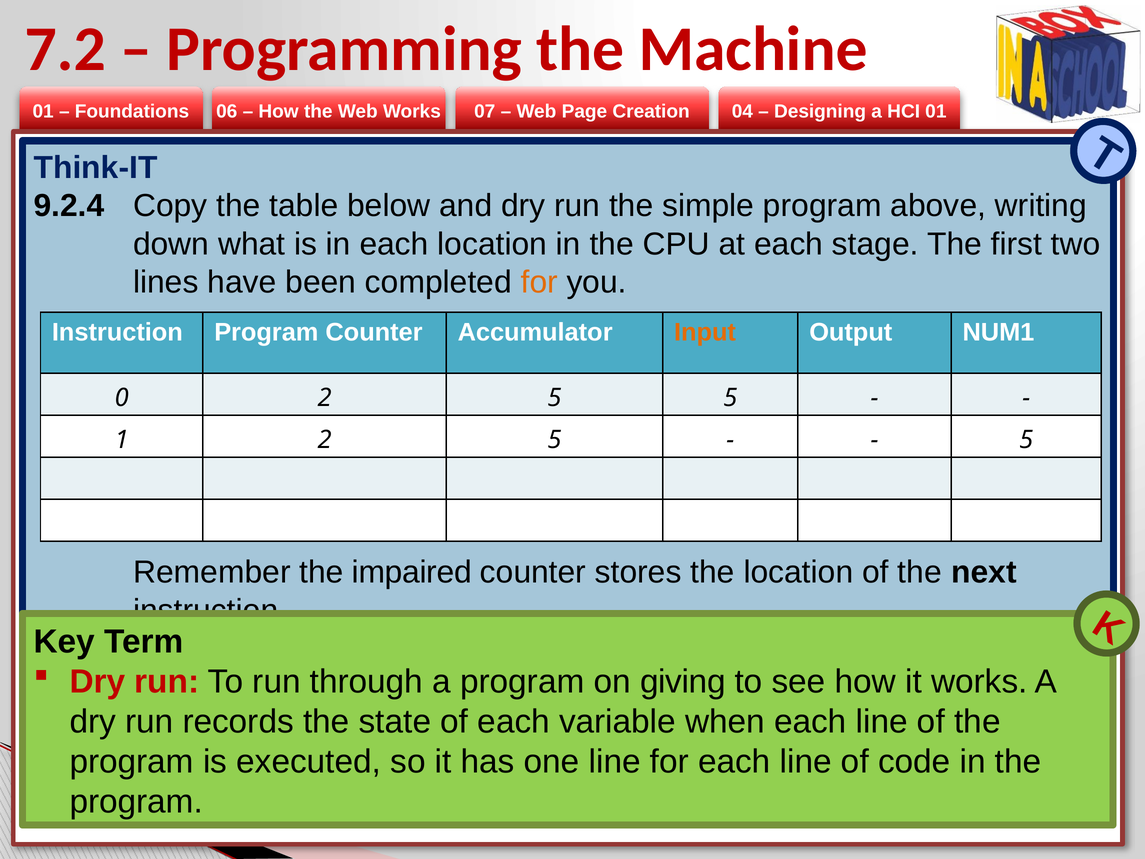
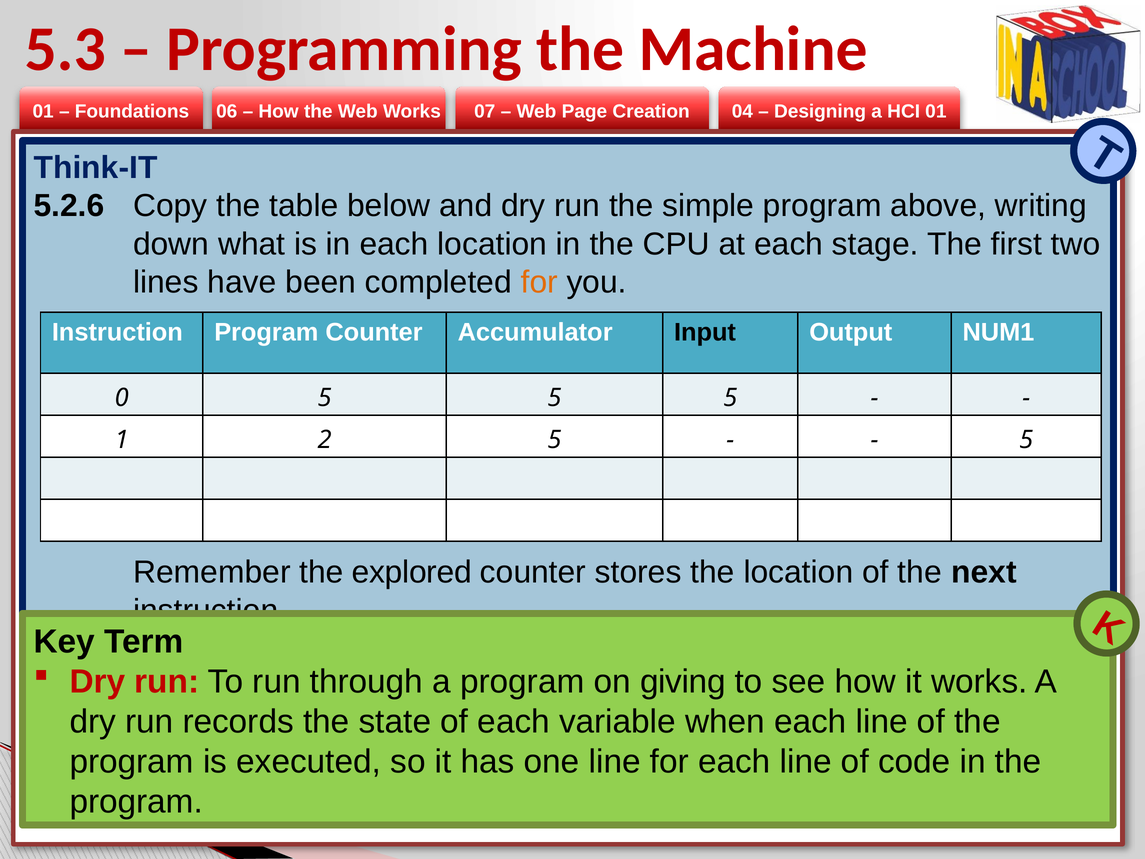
7.2: 7.2 -> 5.3
9.2.4: 9.2.4 -> 5.2.6
Input colour: orange -> black
0 2: 2 -> 5
impaired: impaired -> explored
